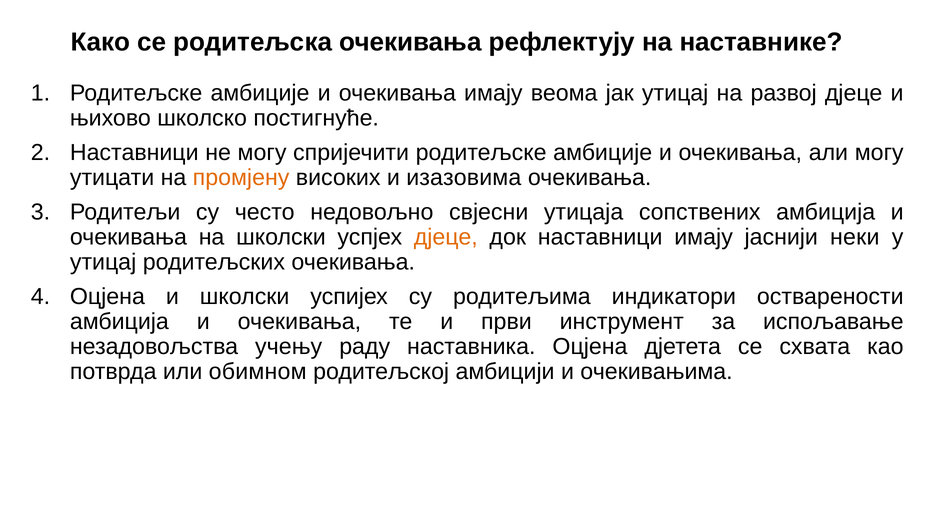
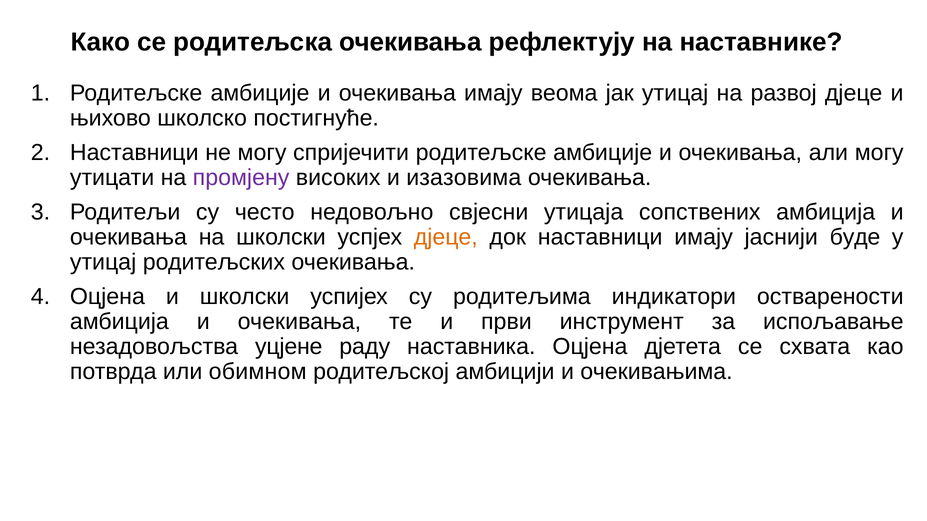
промјену colour: orange -> purple
неки: неки -> буде
учењу: учењу -> уцјене
